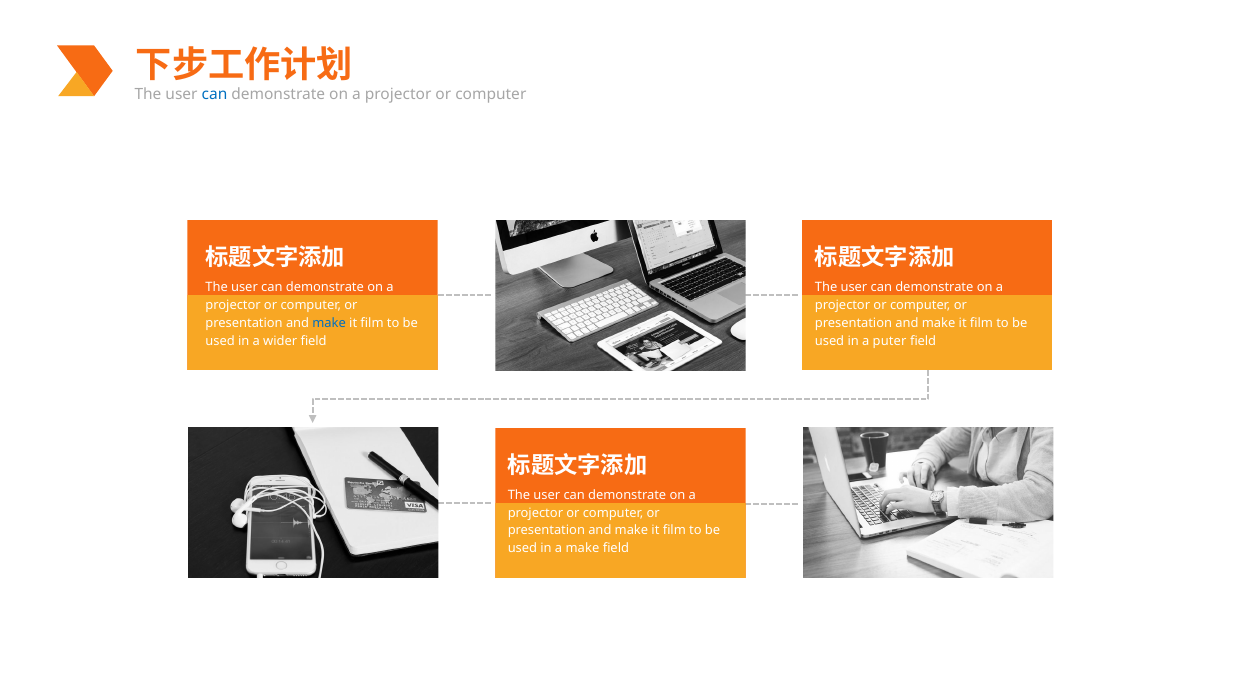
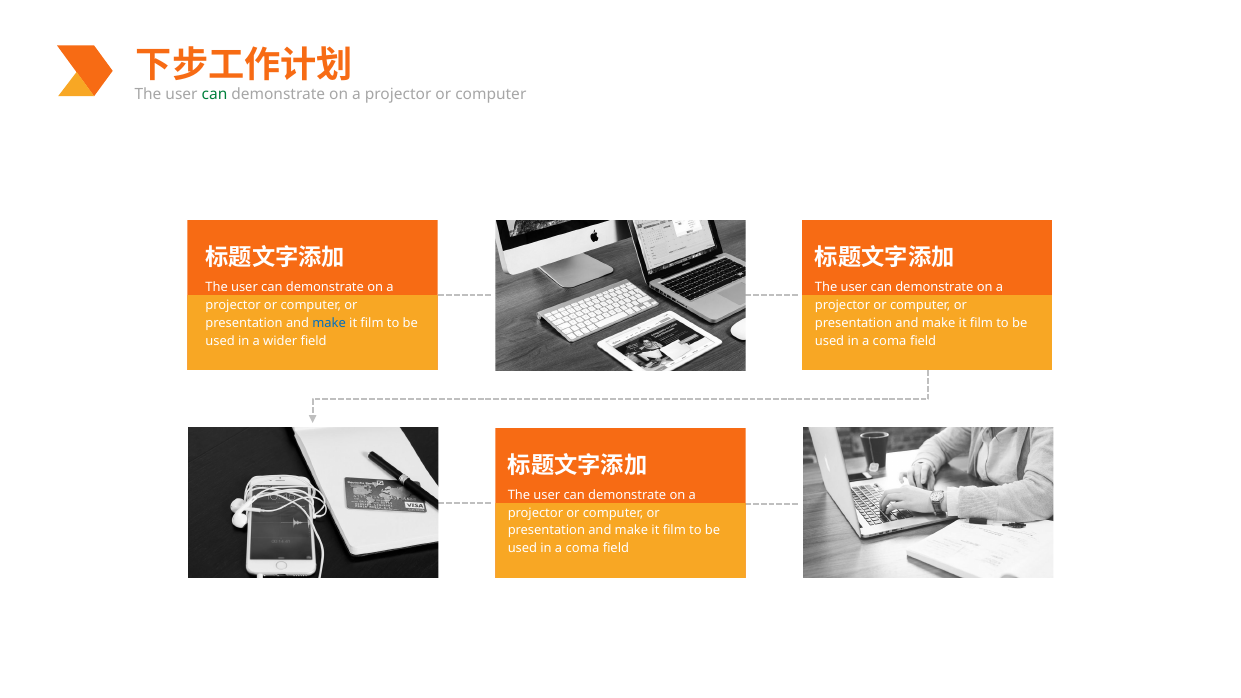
can at (215, 94) colour: blue -> green
puter at (890, 341): puter -> coma
make at (582, 548): make -> coma
